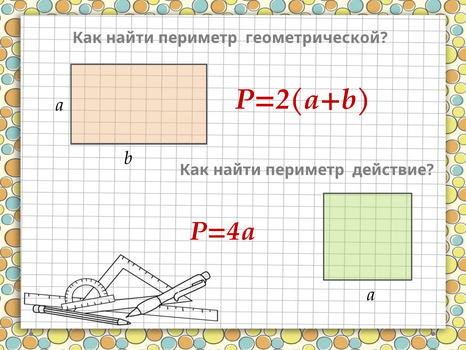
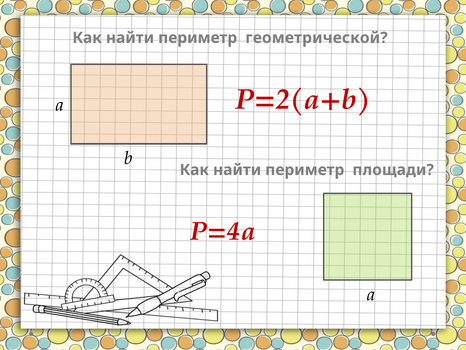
действие: действие -> площади
